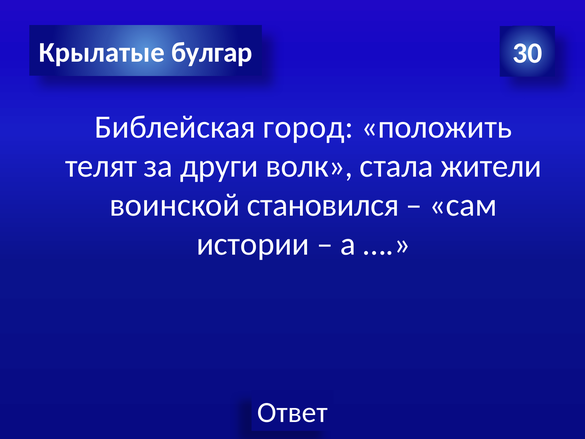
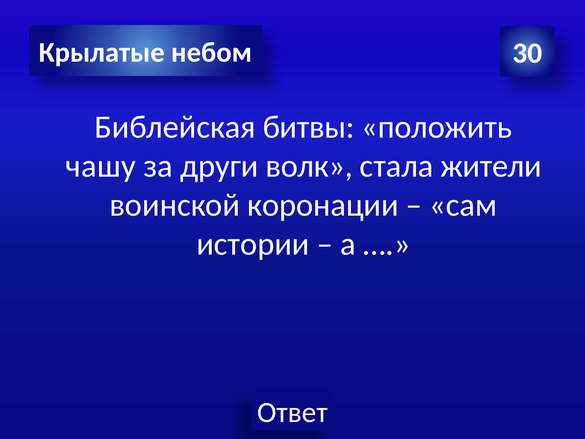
булгар: булгар -> небом
город: город -> битвы
телят: телят -> чашу
становился: становился -> коронации
